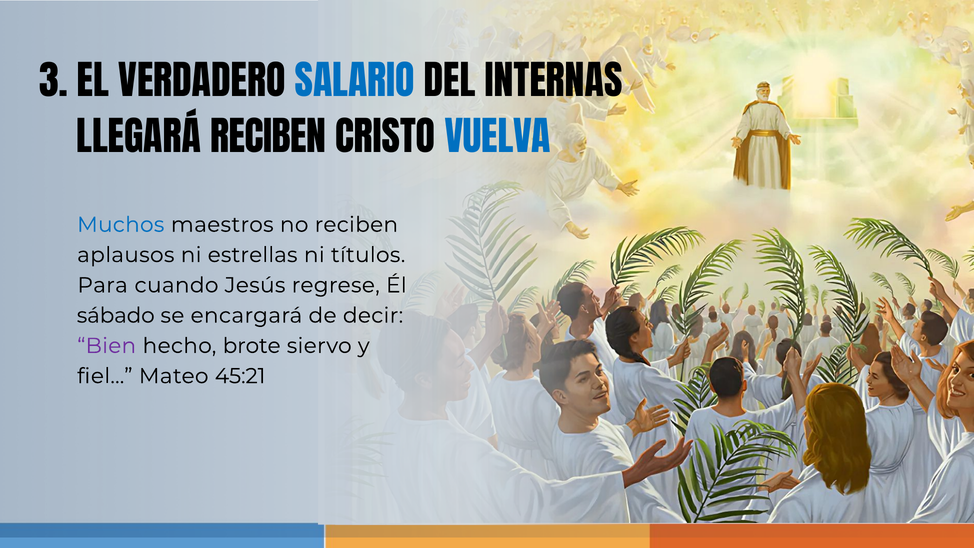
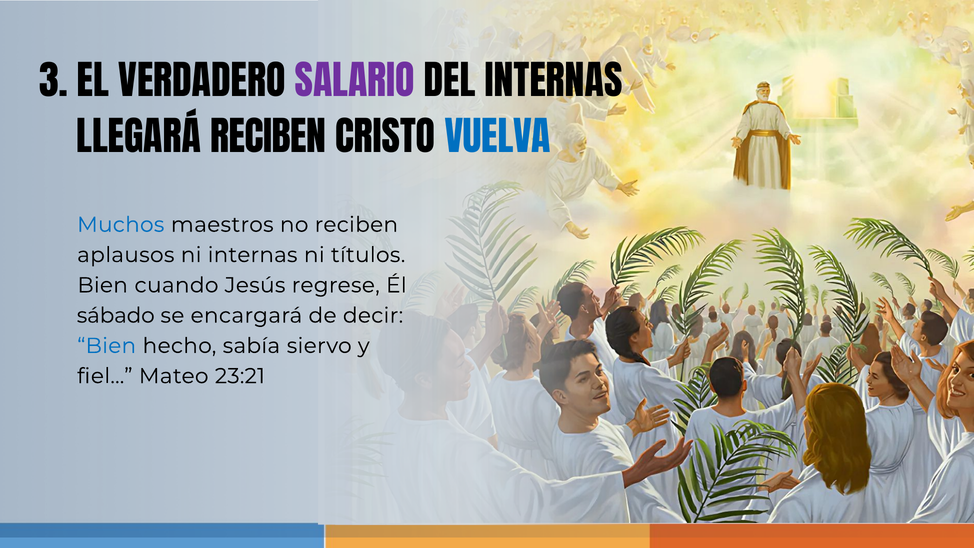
SALARIO colour: blue -> purple
ni estrellas: estrellas -> internas
Para at (103, 285): Para -> Bien
Bien at (107, 346) colour: purple -> blue
brote: brote -> sabía
45:21: 45:21 -> 23:21
